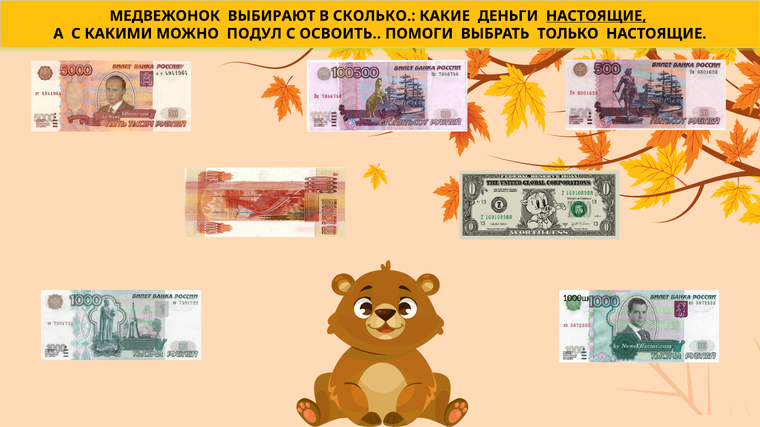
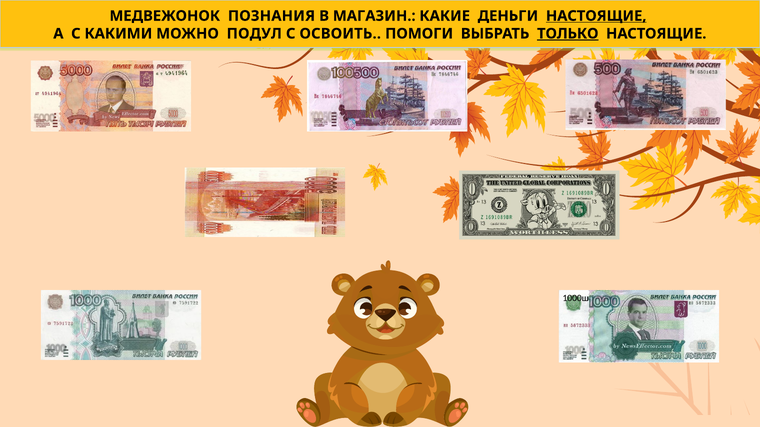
ВЫБИРАЮТ: ВЫБИРАЮТ -> ПОЗНАНИЯ
СКОЛЬКО: СКОЛЬКО -> МАГАЗИН
ТОЛЬКО underline: none -> present
